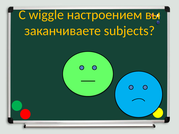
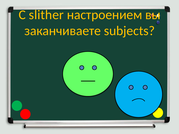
wiggle: wiggle -> slither
